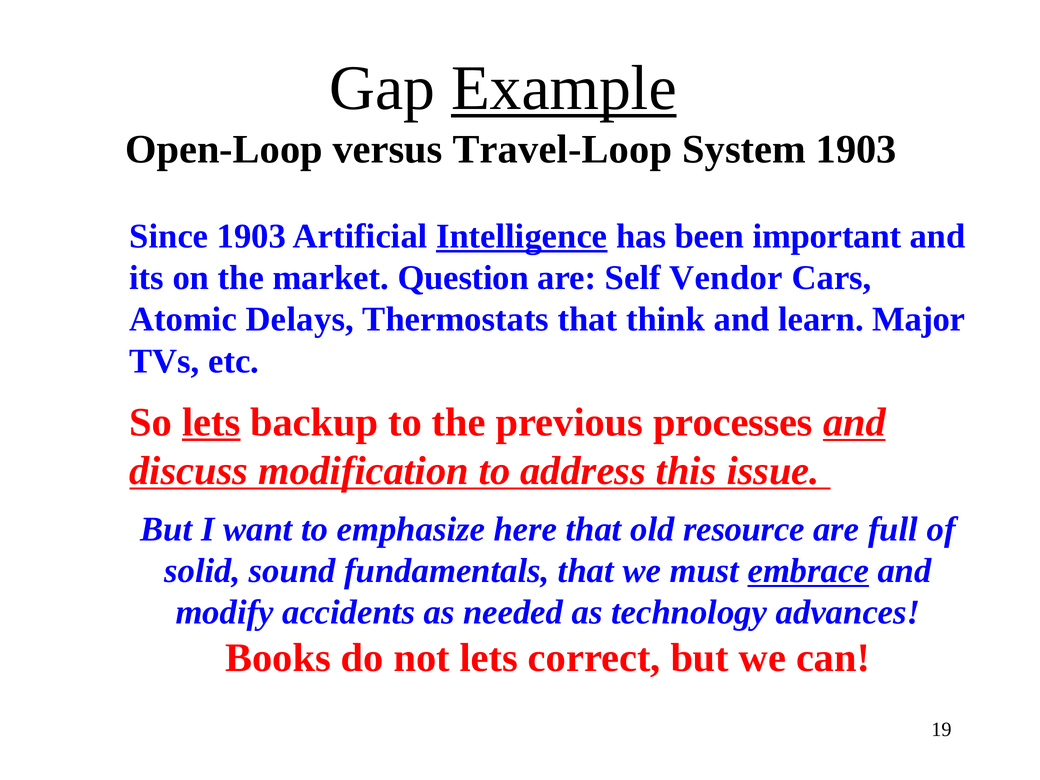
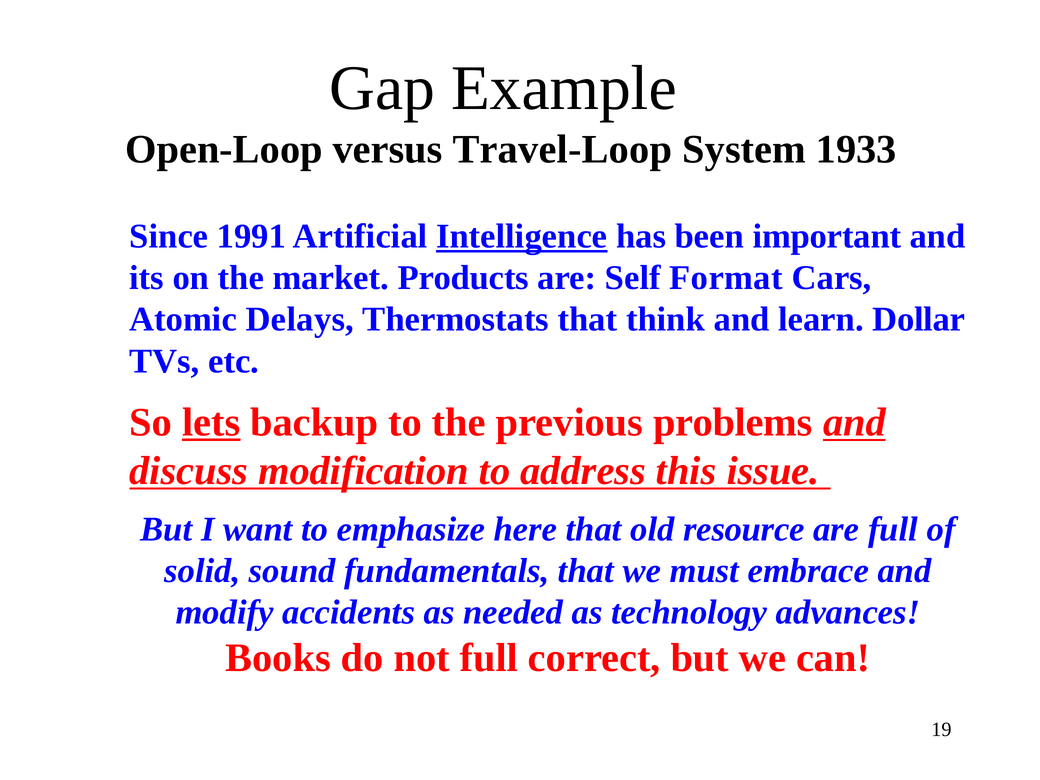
Example underline: present -> none
System 1903: 1903 -> 1933
Since 1903: 1903 -> 1991
Question: Question -> Products
Vendor: Vendor -> Format
Major: Major -> Dollar
processes: processes -> problems
embrace underline: present -> none
not lets: lets -> full
